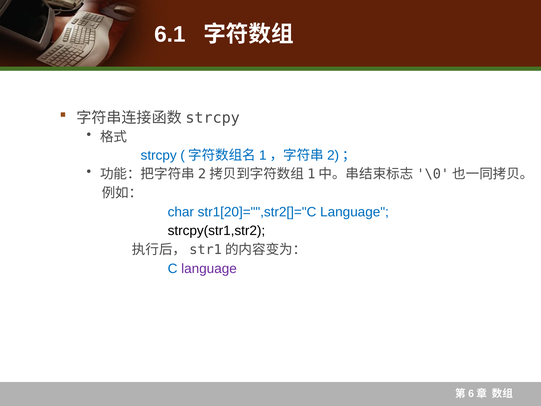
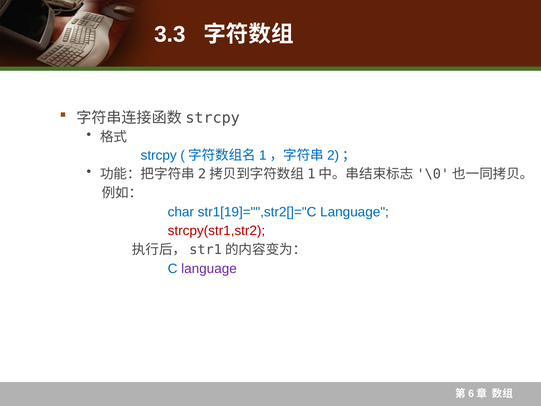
6.1: 6.1 -> 3.3
str1[20]="",str2[]="C: str1[20]="",str2[]="C -> str1[19]="",str2[]="C
strcpy(str1,str2 colour: black -> red
